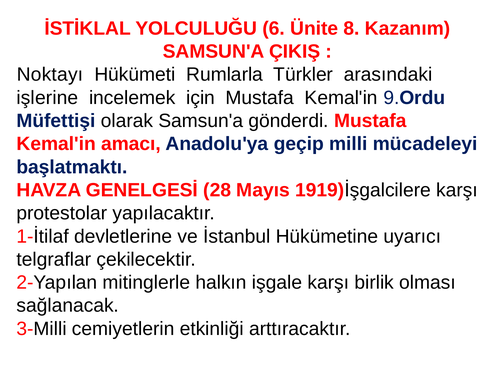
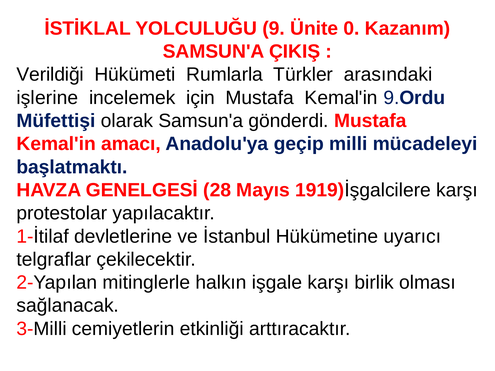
6: 6 -> 9
8: 8 -> 0
Noktayı: Noktayı -> Verildiği
